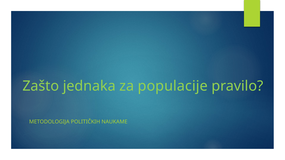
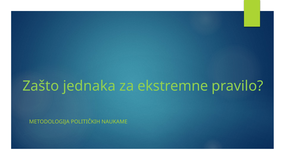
populacije: populacije -> ekstremne
